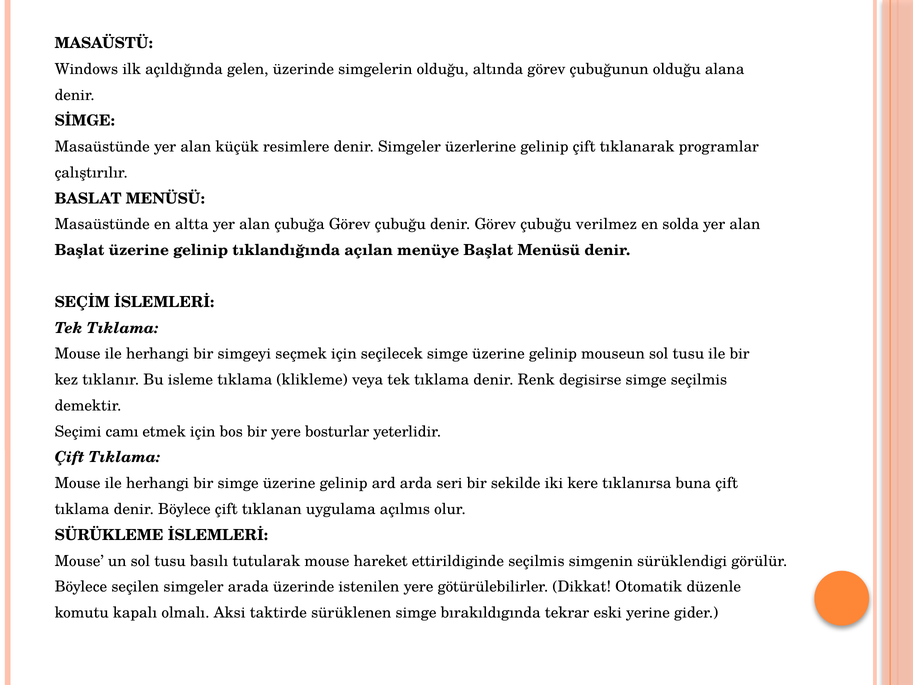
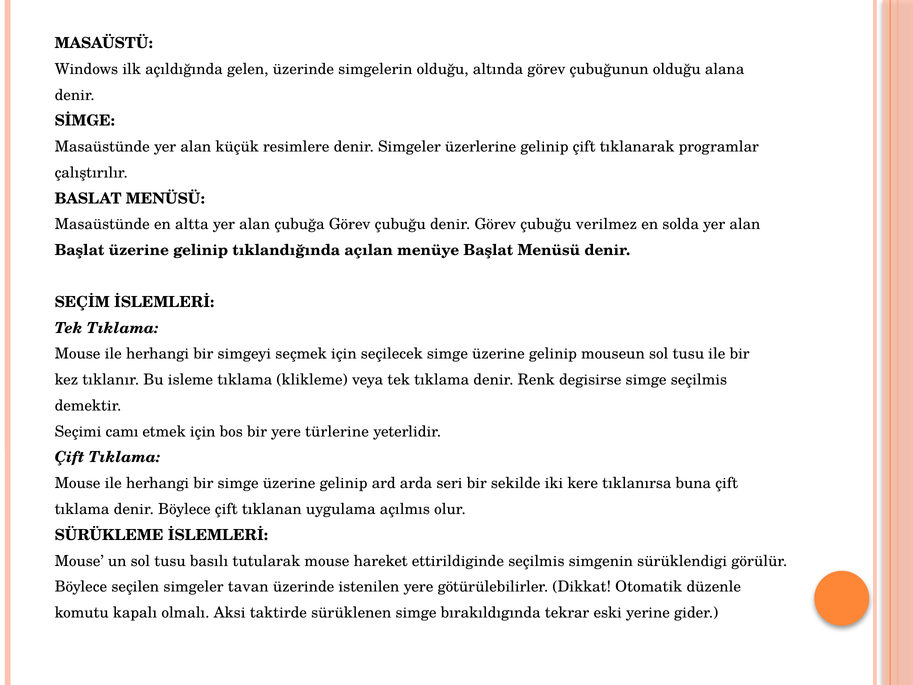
bosturlar: bosturlar -> türlerine
arada: arada -> tavan
